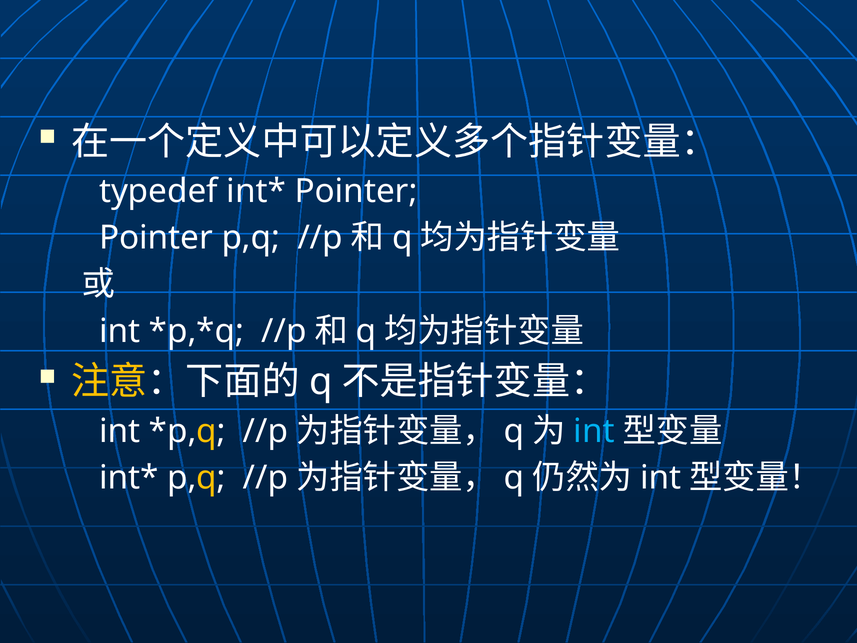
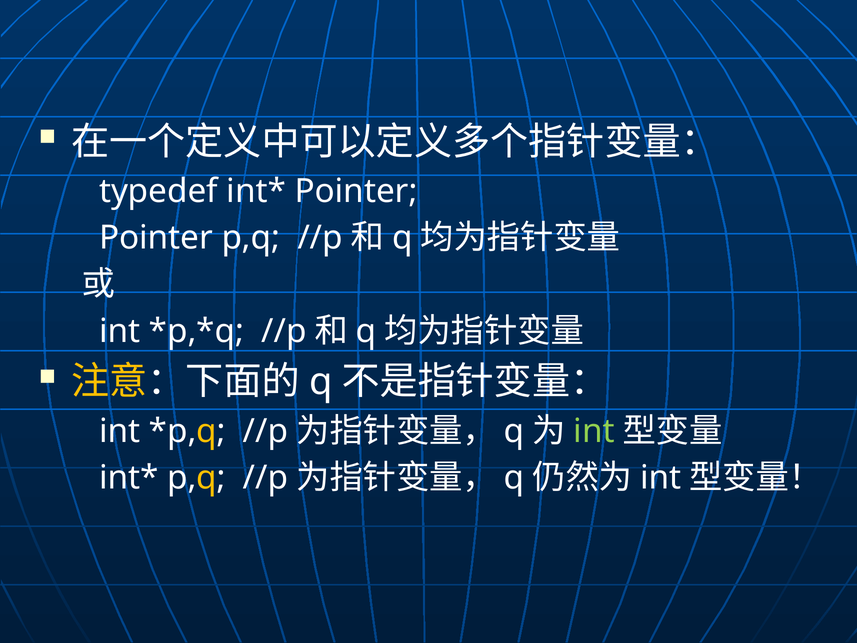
int at (594, 431) colour: light blue -> light green
